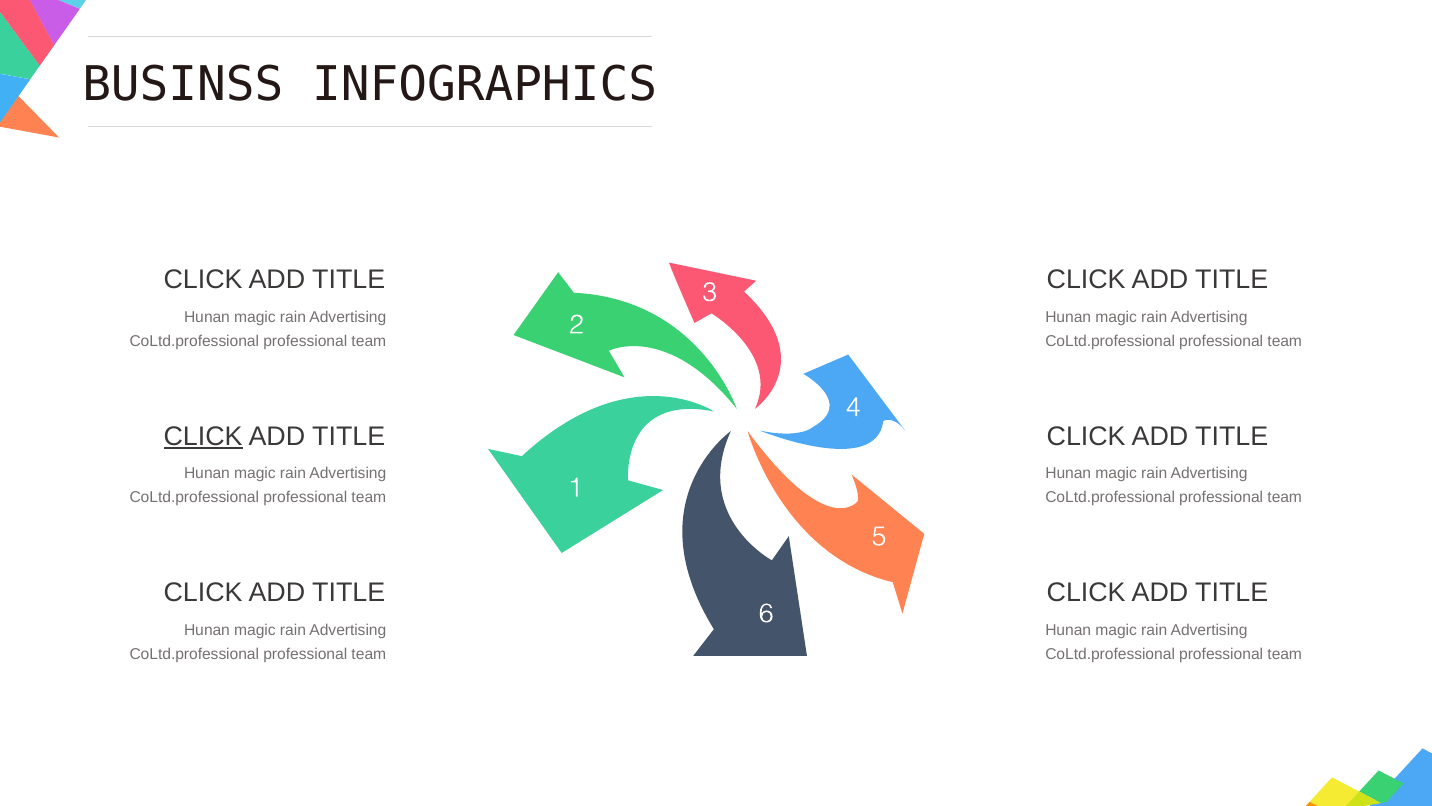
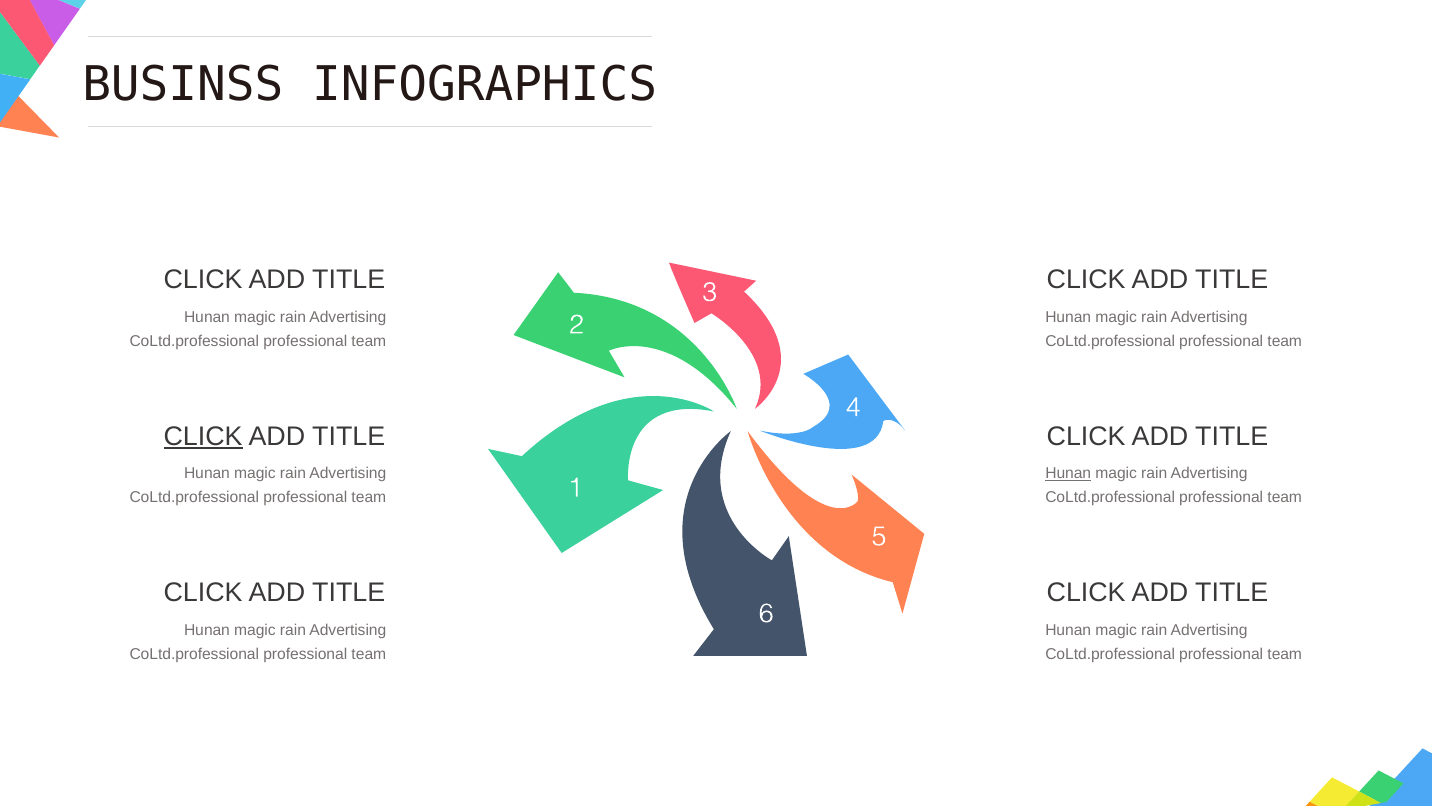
Hunan at (1068, 473) underline: none -> present
